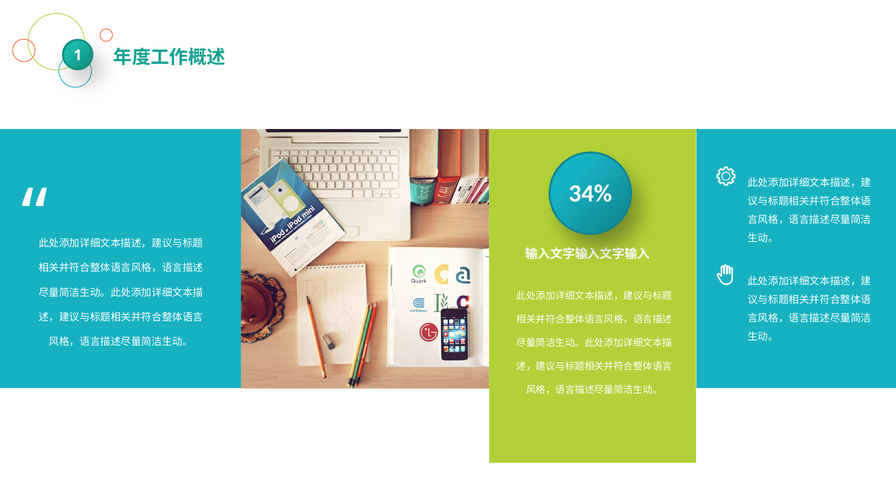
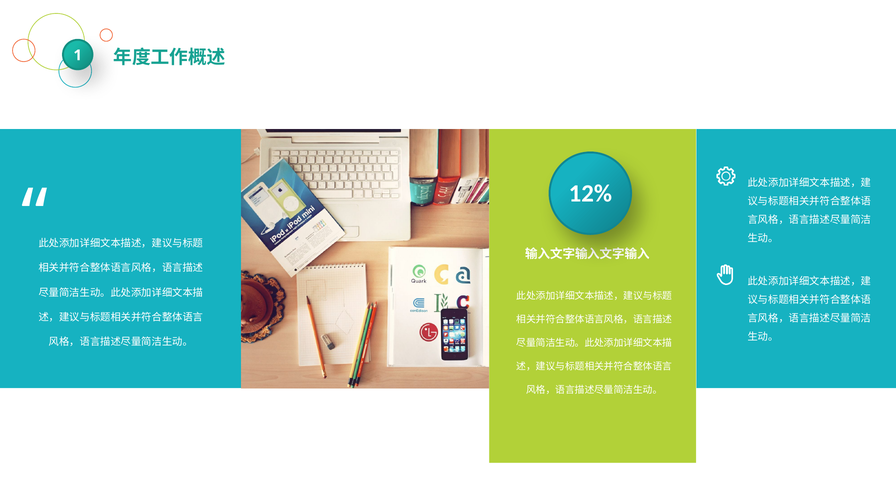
34%: 34% -> 12%
